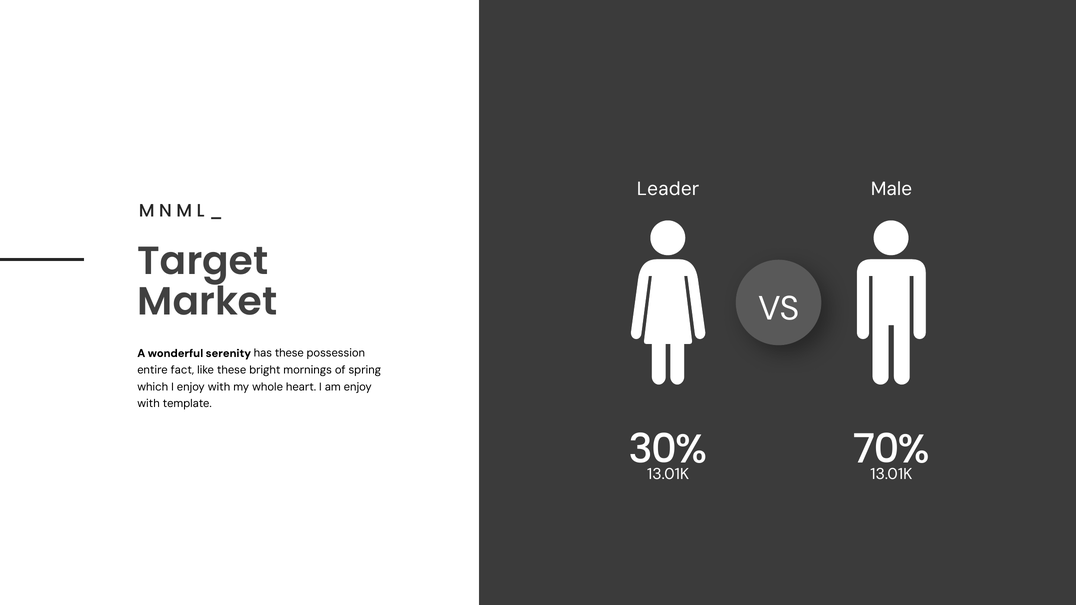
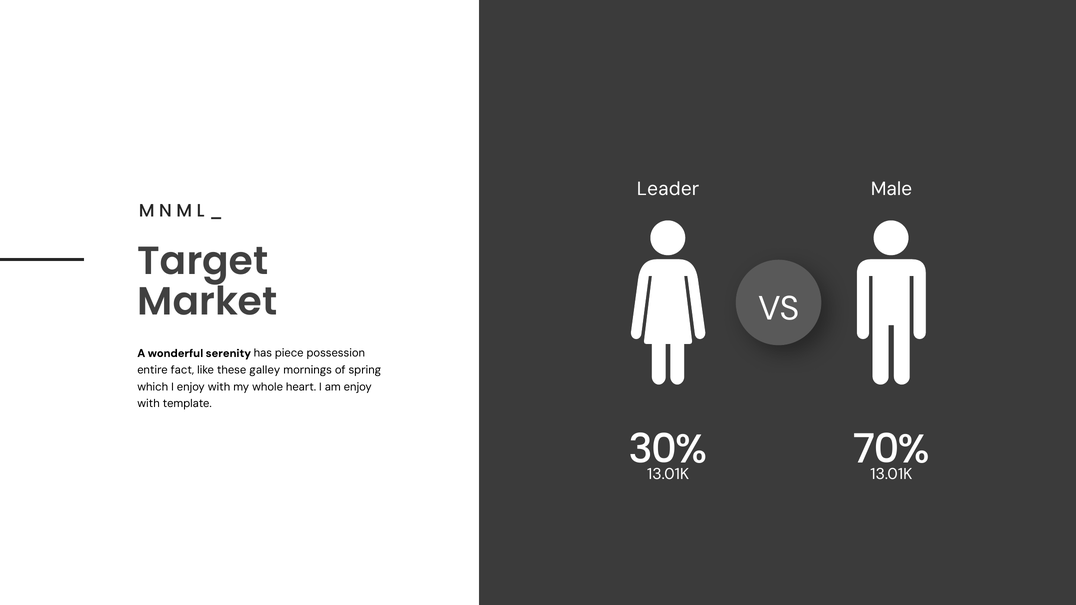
has these: these -> piece
bright: bright -> galley
